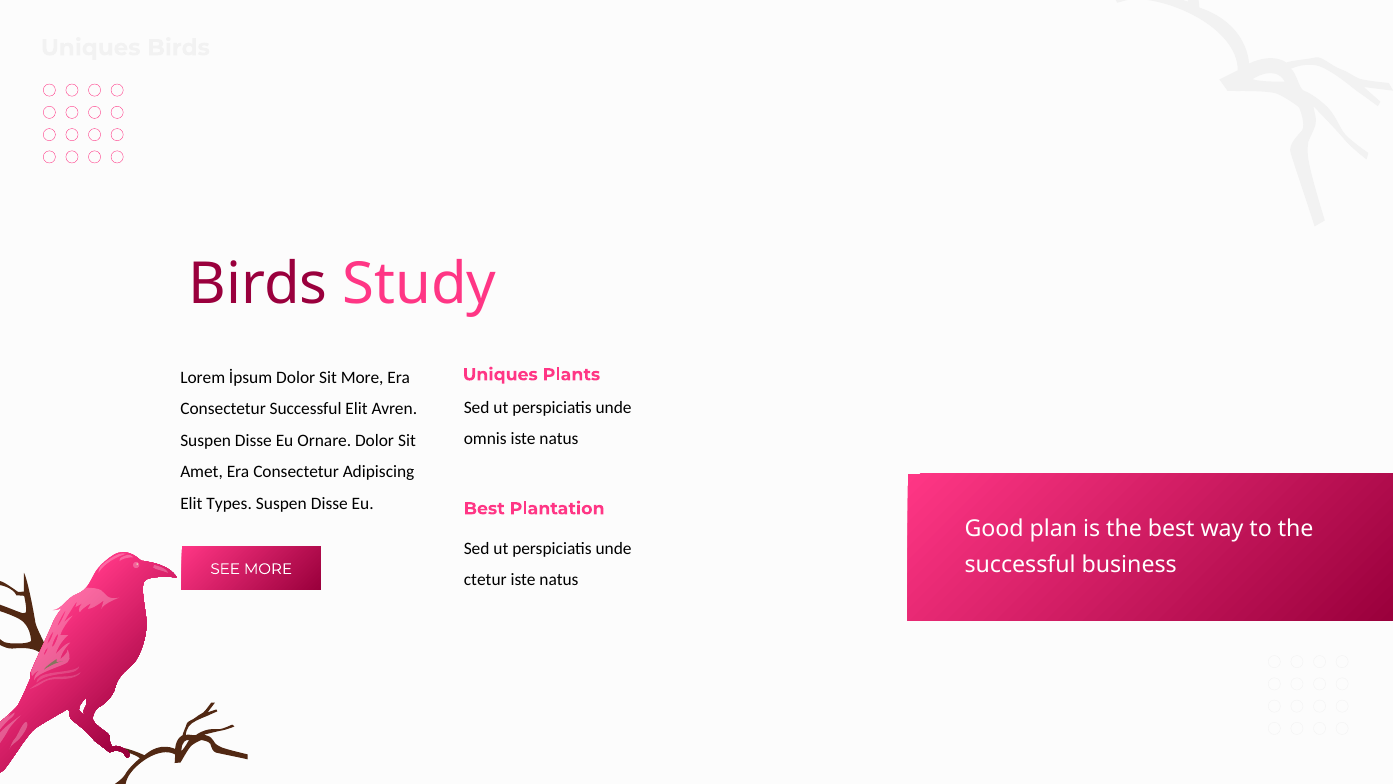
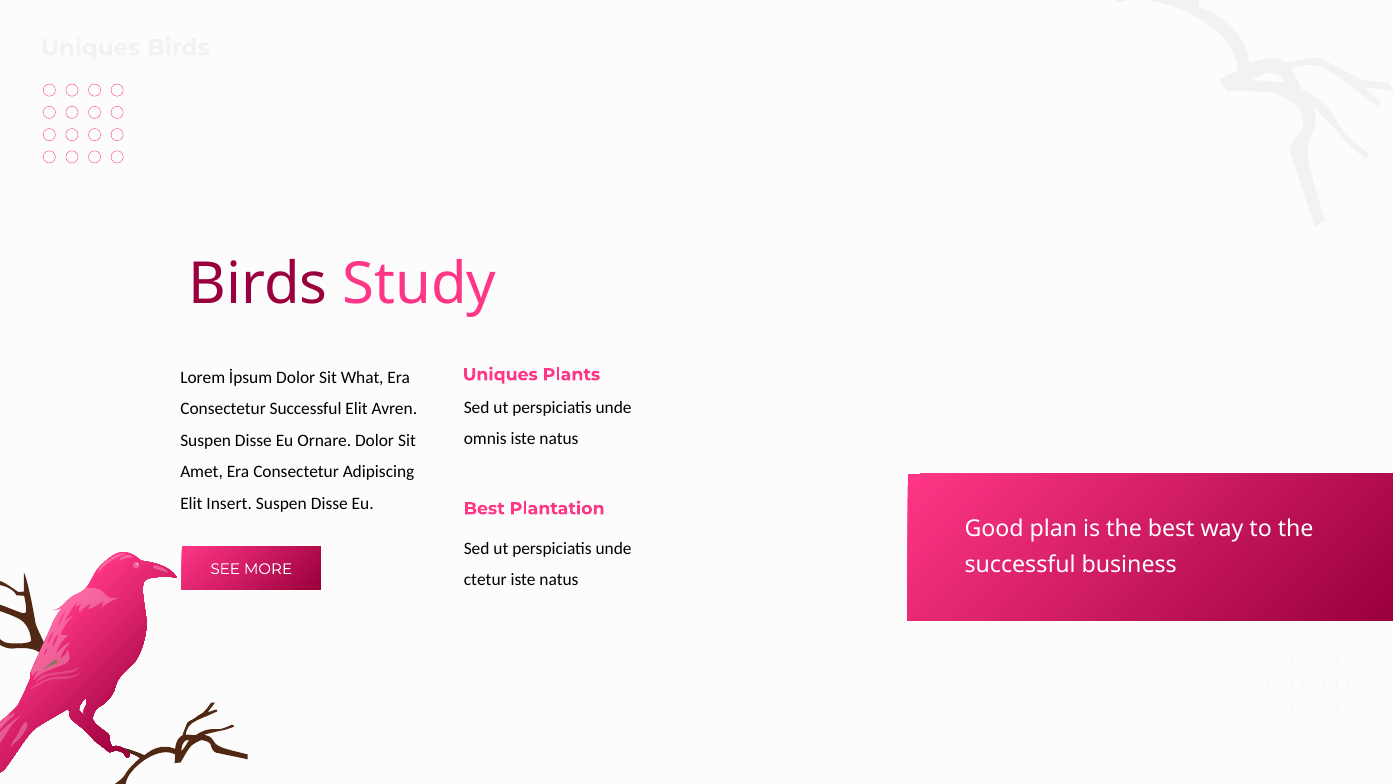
Sit More: More -> What
Types: Types -> Insert
